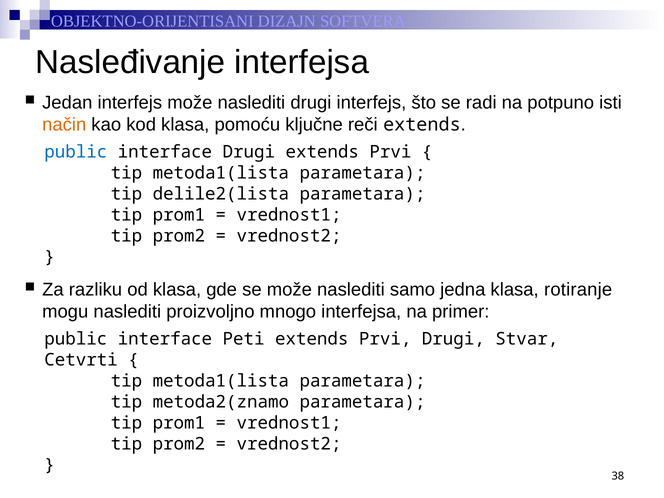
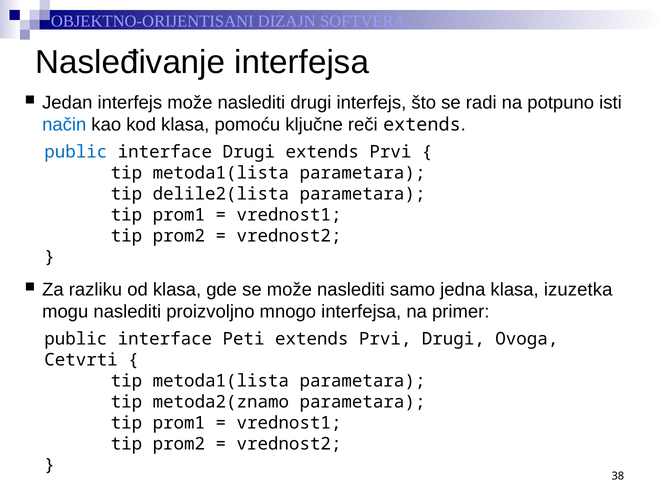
način colour: orange -> blue
rotiranje: rotiranje -> izuzetka
Stvar: Stvar -> Ovoga
